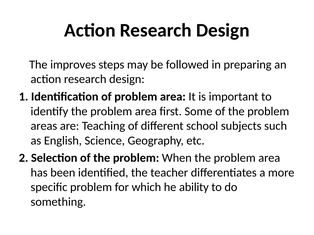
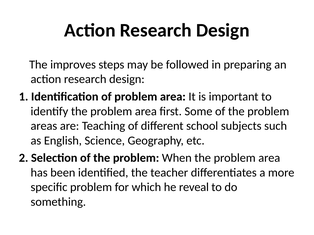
ability: ability -> reveal
